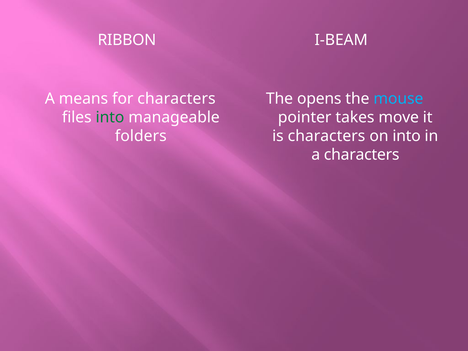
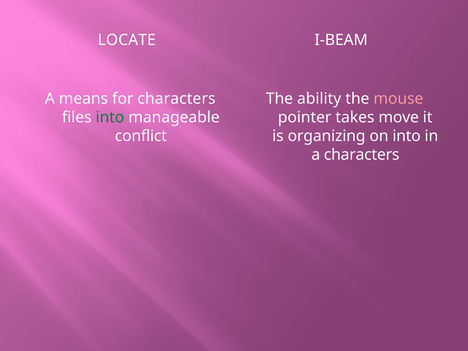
RIBBON: RIBBON -> LOCATE
opens: opens -> ability
mouse colour: light blue -> pink
folders: folders -> conflict
is characters: characters -> organizing
